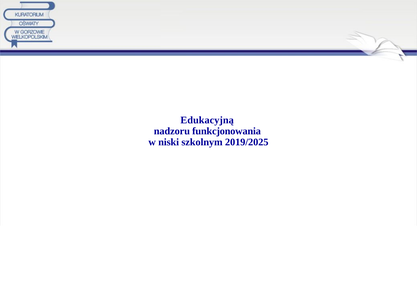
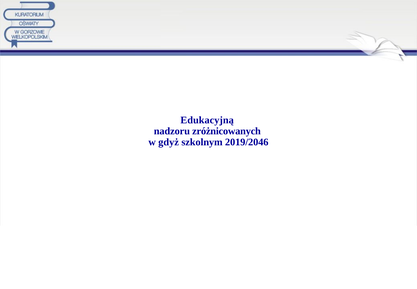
funkcjonowania: funkcjonowania -> zróżnicowanych
niski: niski -> gdyż
2019/2025: 2019/2025 -> 2019/2046
